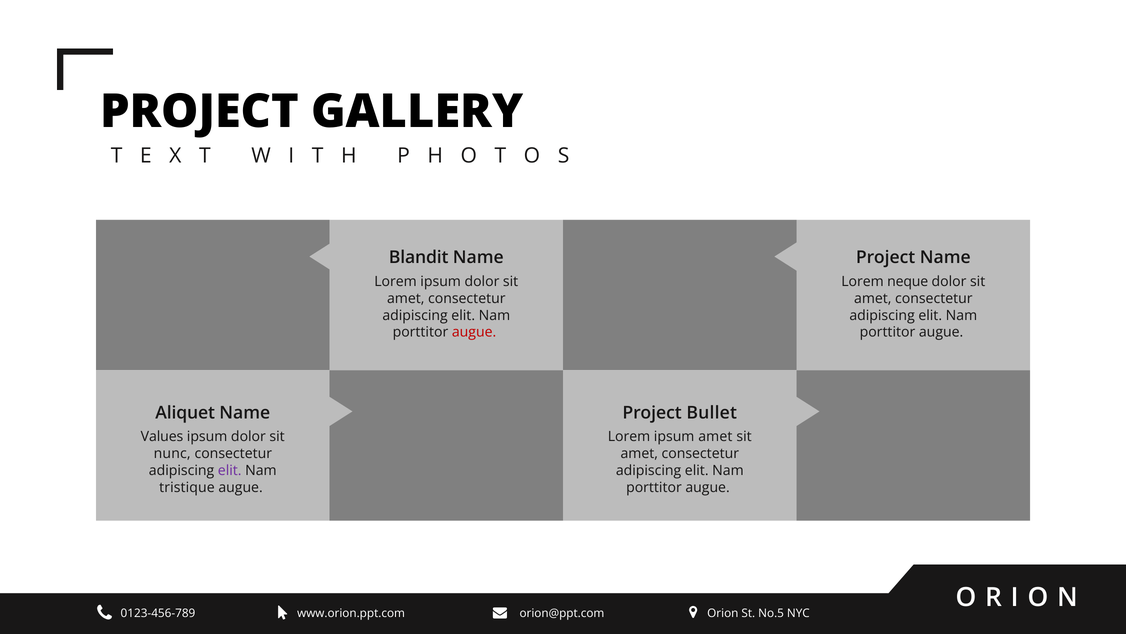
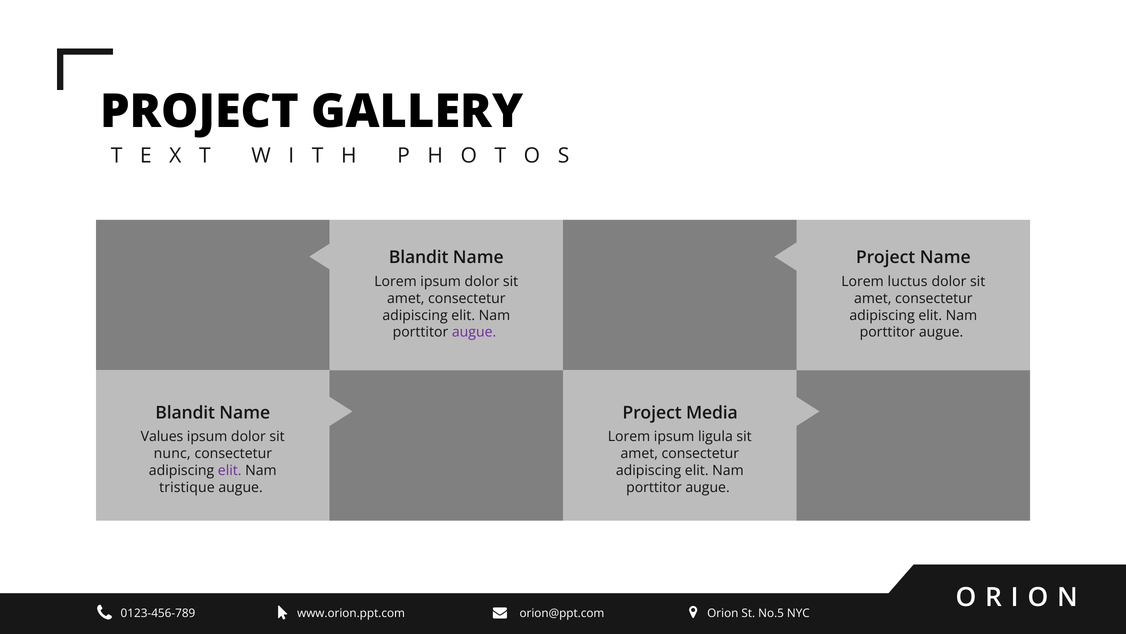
neque: neque -> luctus
augue at (474, 332) colour: red -> purple
Aliquet at (185, 412): Aliquet -> Blandit
Bullet: Bullet -> Media
ipsum amet: amet -> ligula
